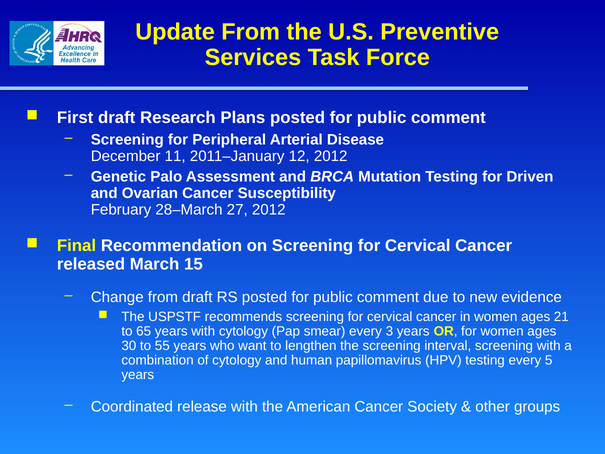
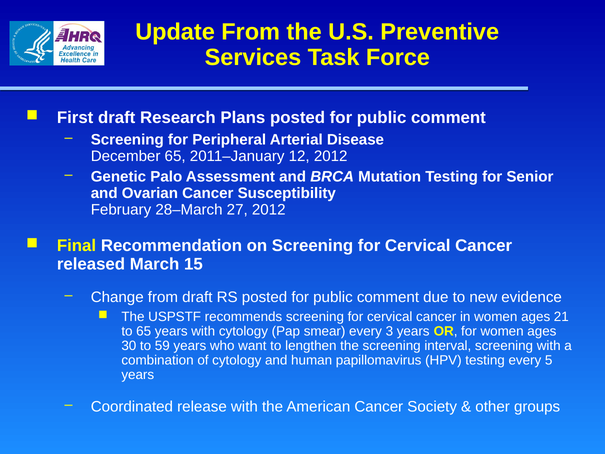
December 11: 11 -> 65
Driven: Driven -> Senior
55: 55 -> 59
